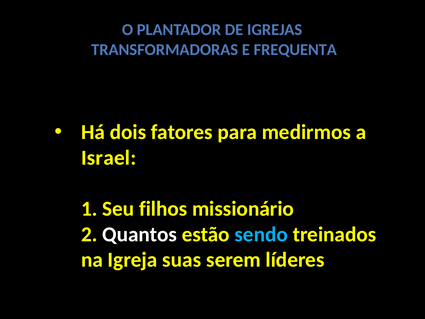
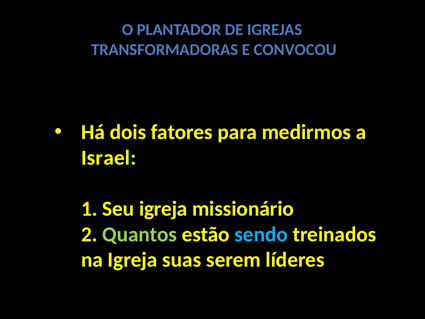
FREQUENTA: FREQUENTA -> CONVOCOU
Seu filhos: filhos -> igreja
Quantos colour: white -> light green
